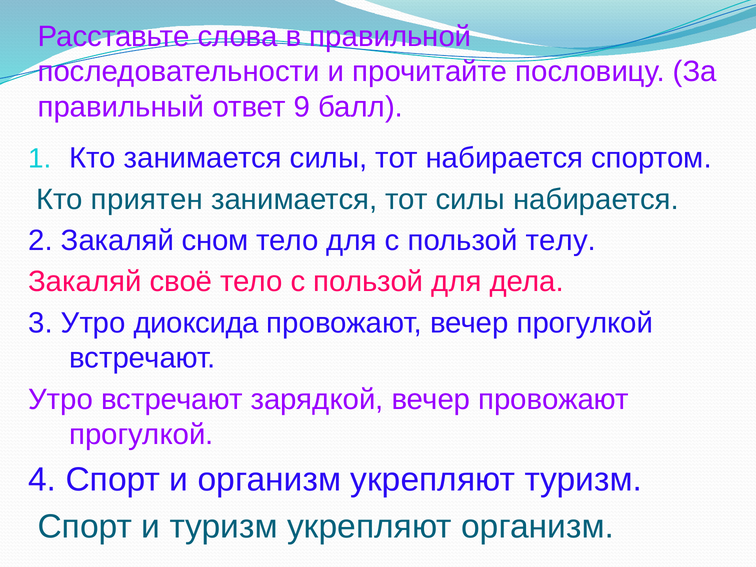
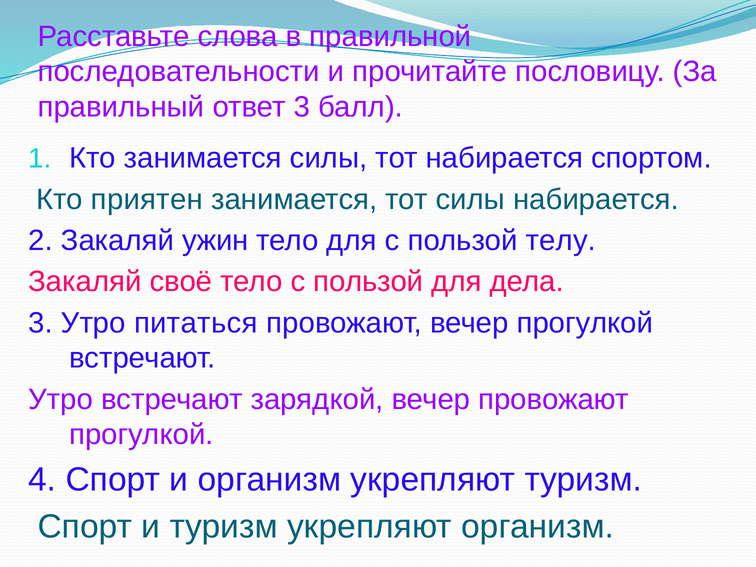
ответ 9: 9 -> 3
сном: сном -> ужин
диоксида: диоксида -> питаться
